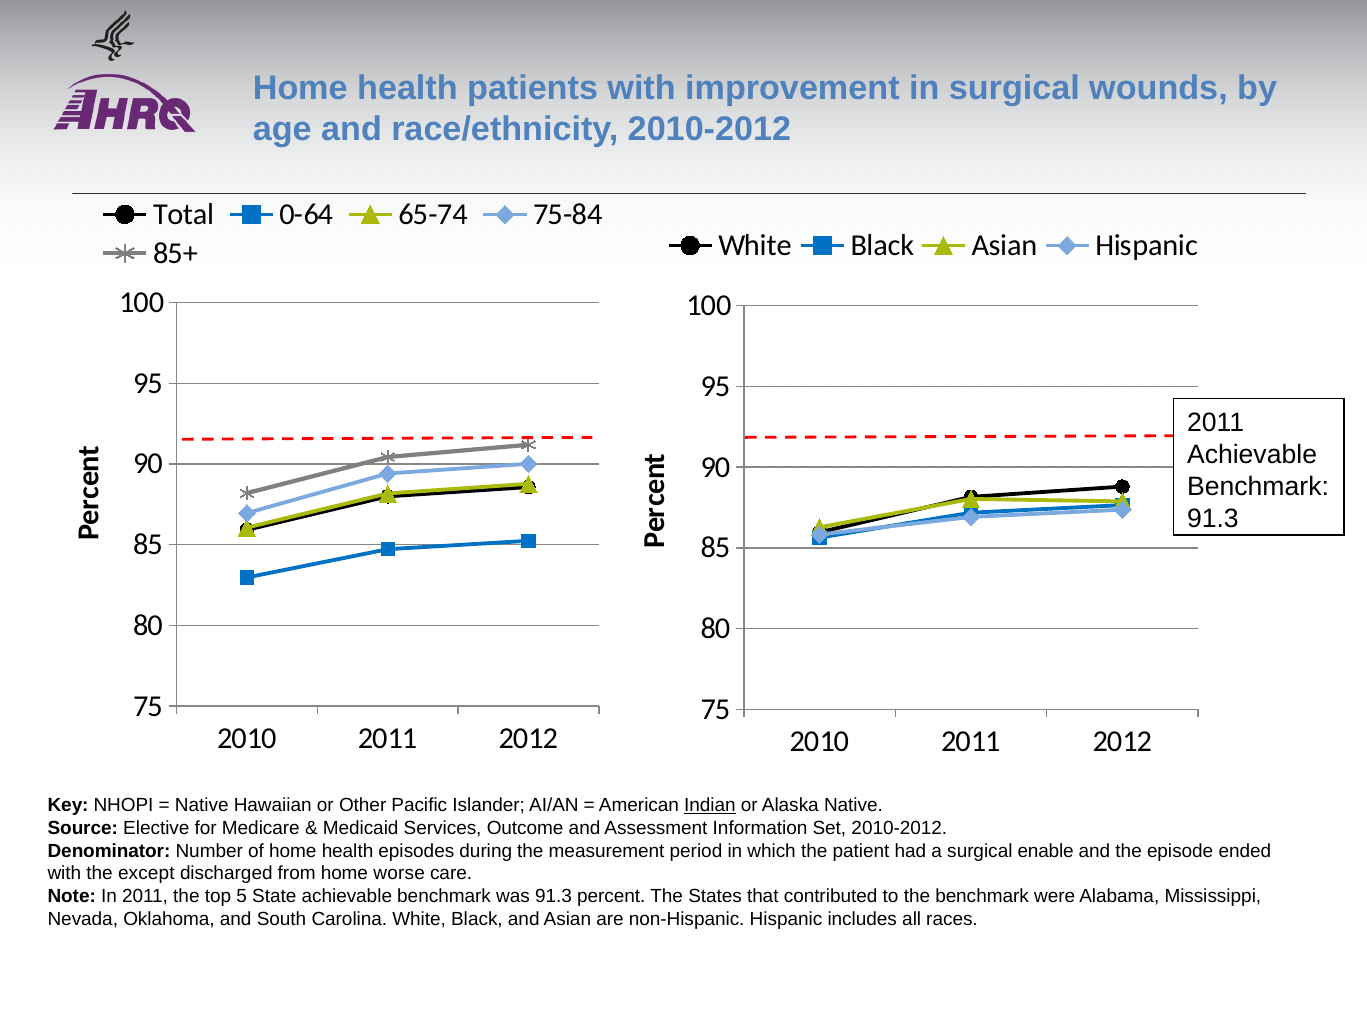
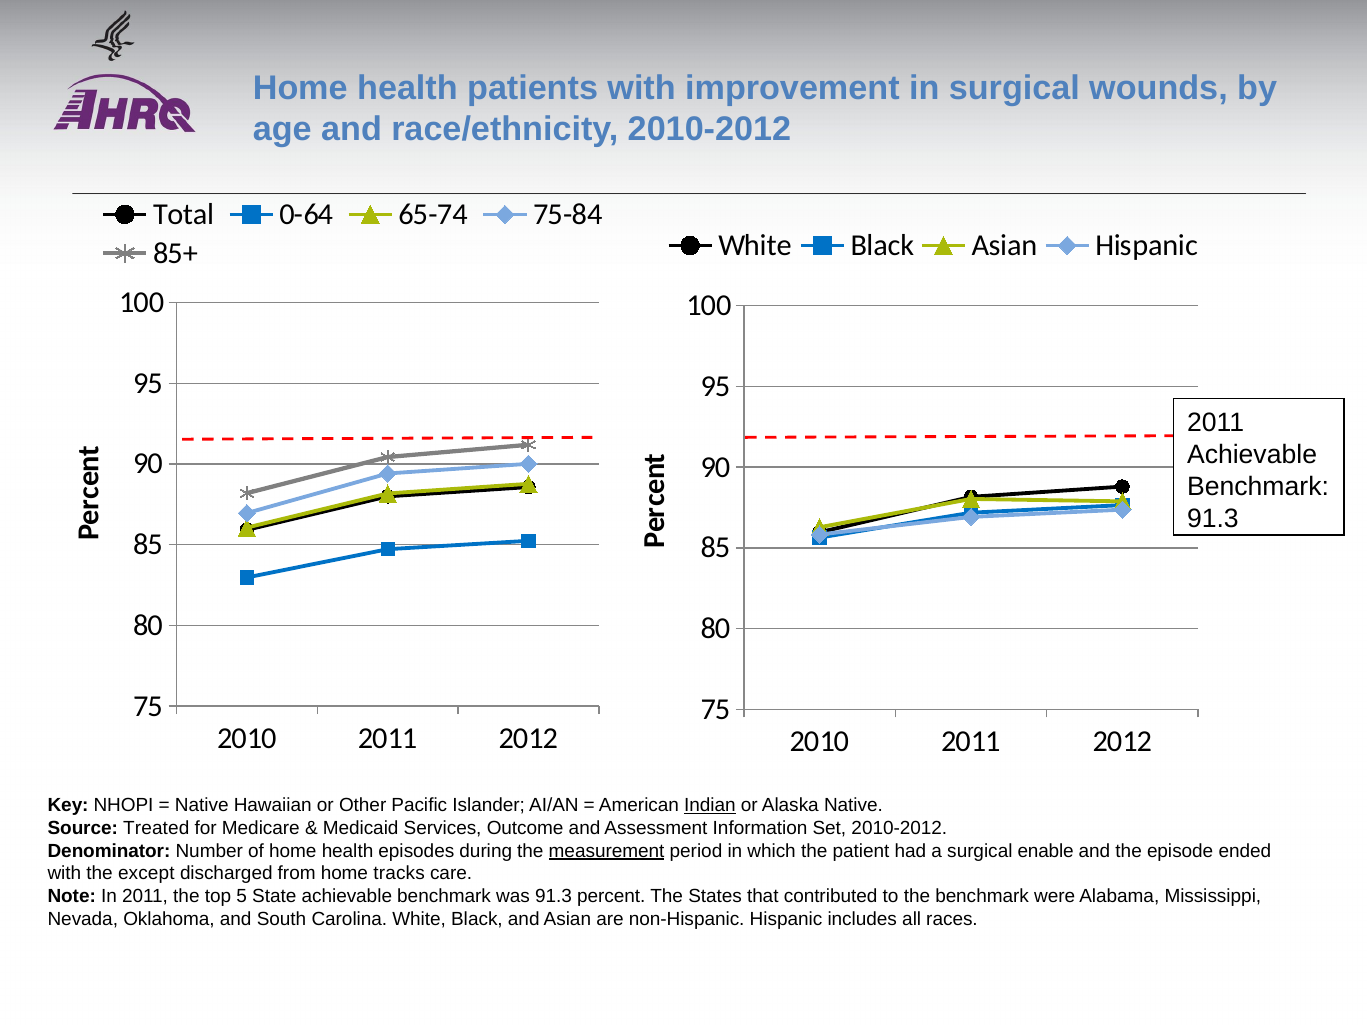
Elective: Elective -> Treated
measurement underline: none -> present
worse: worse -> tracks
